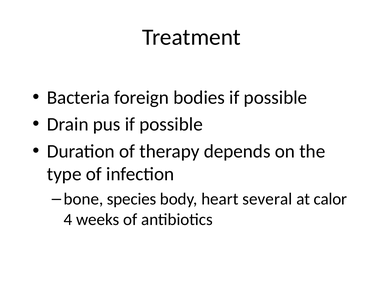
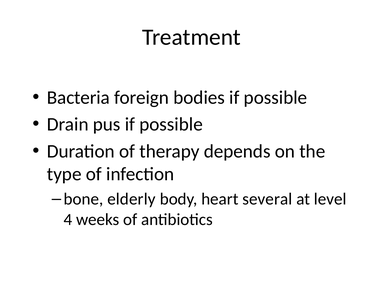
species: species -> elderly
calor: calor -> level
